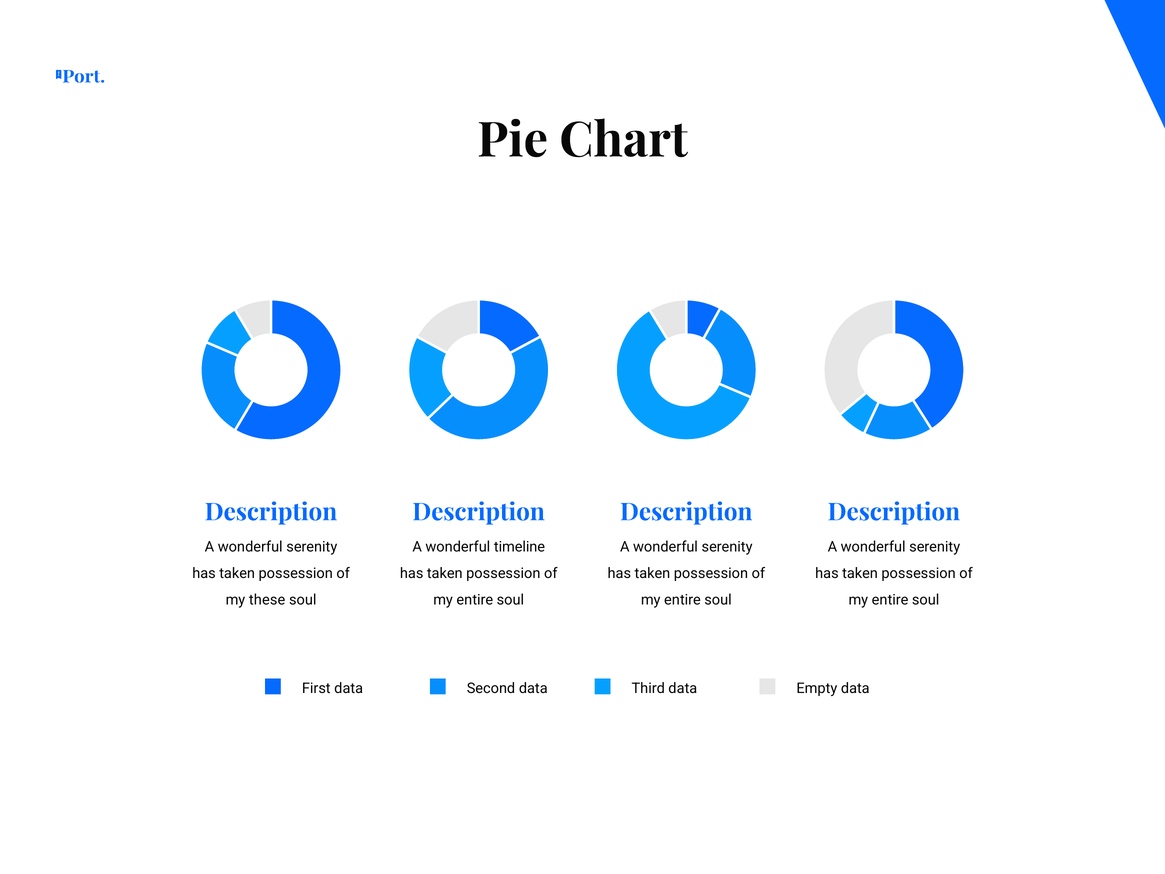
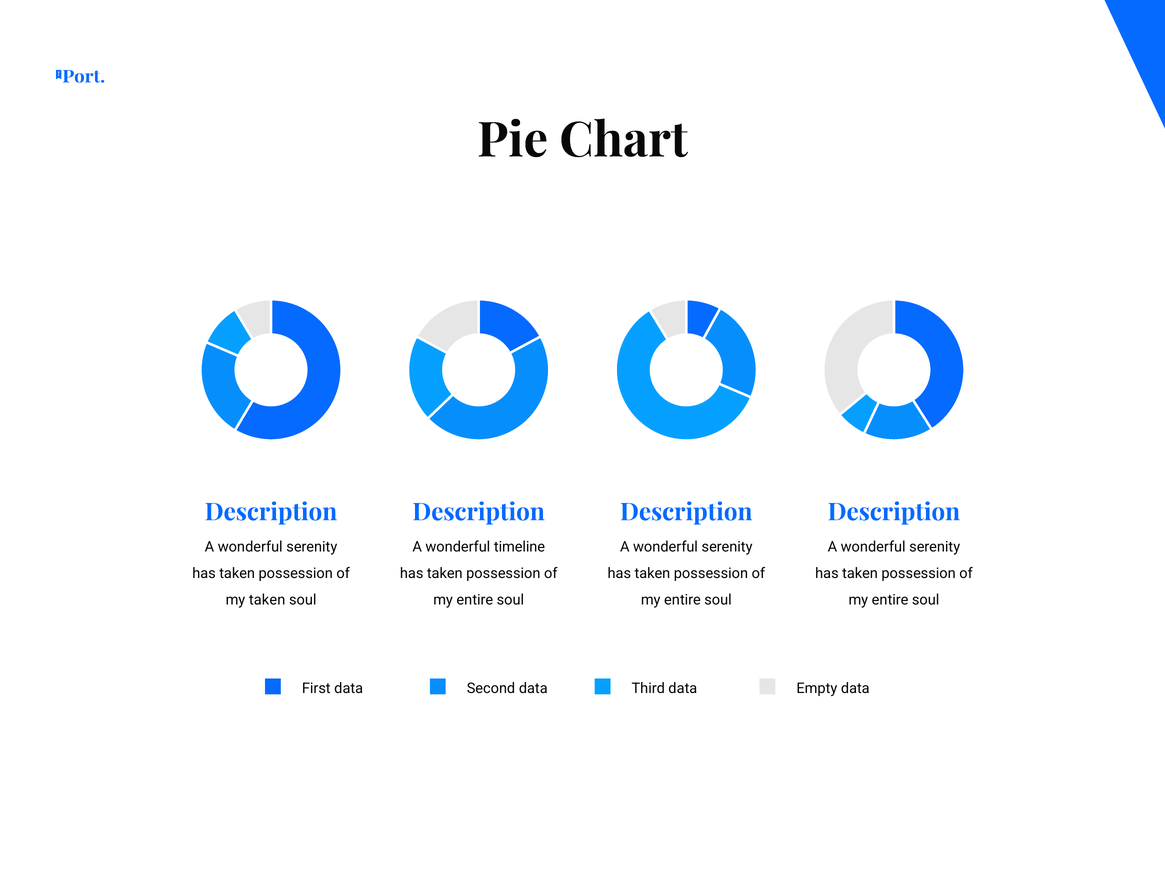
my these: these -> taken
